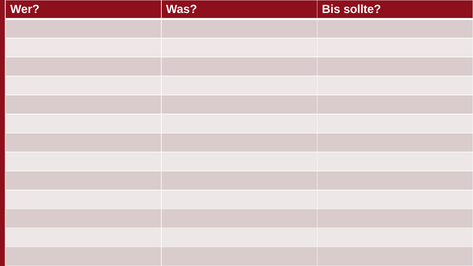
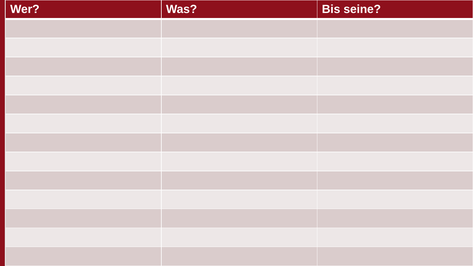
sollte: sollte -> seine
